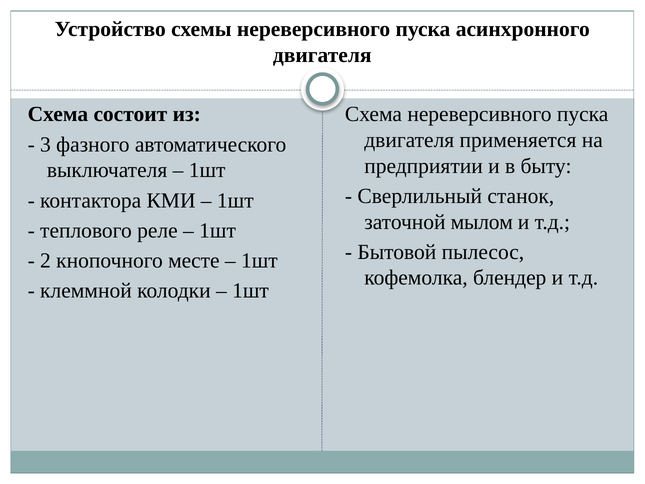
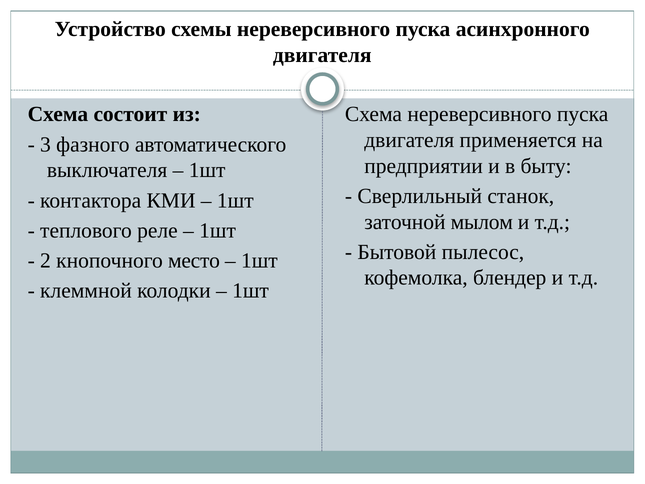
месте: месте -> место
